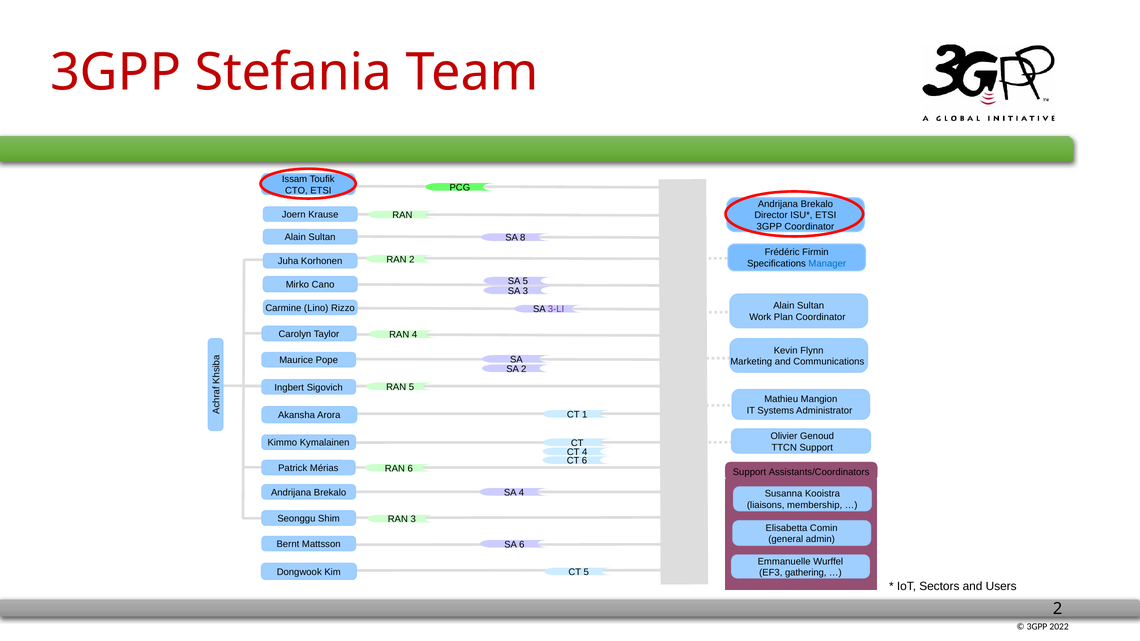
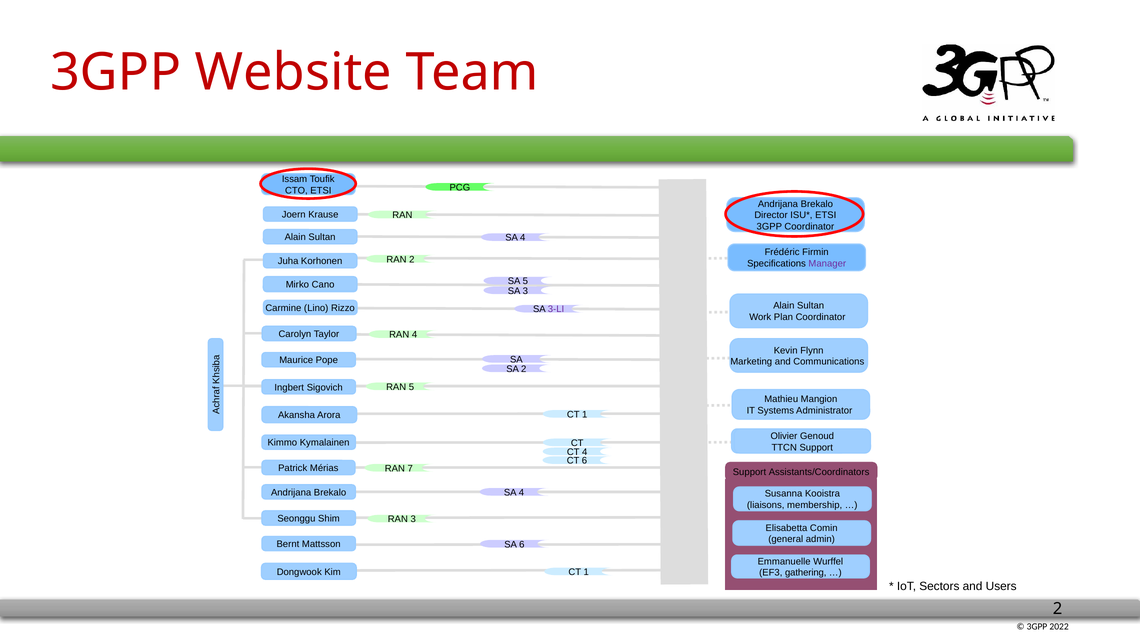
3GPP Stefania: Stefania -> Website
Sultan SA 8: 8 -> 4
Manager colour: blue -> purple
RAN 6: 6 -> 7
5 at (586, 572): 5 -> 1
